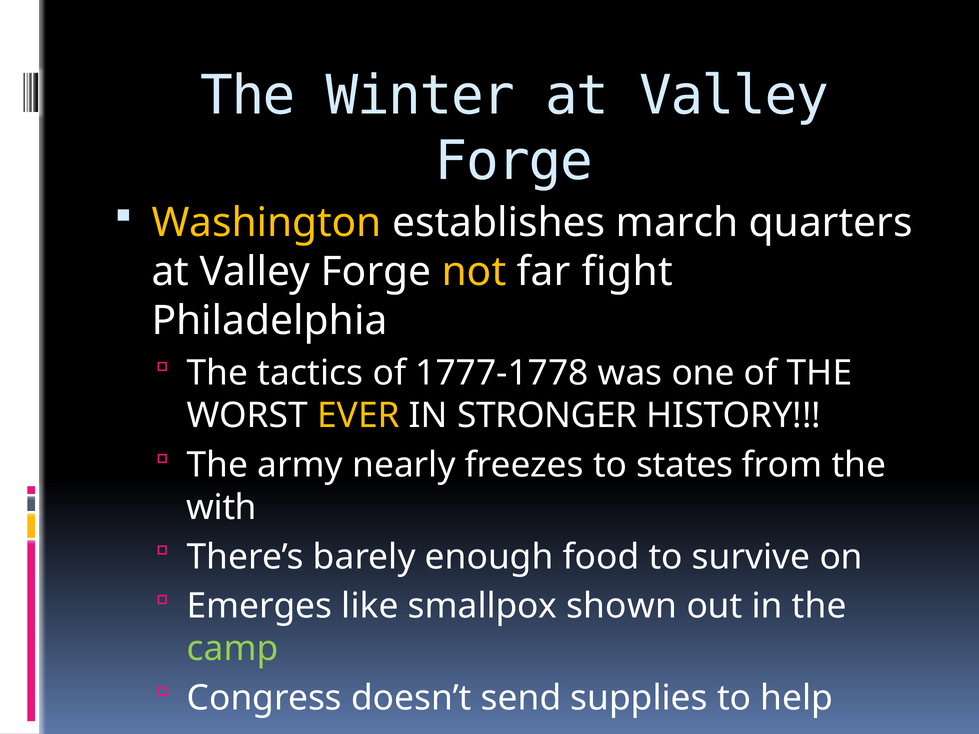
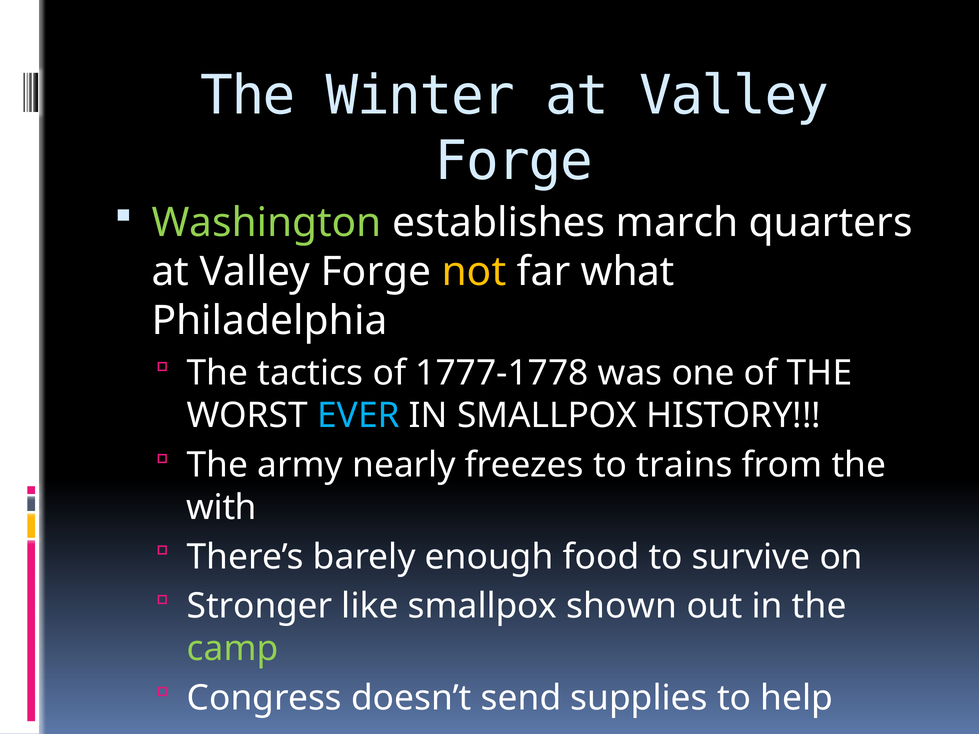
Washington colour: yellow -> light green
fight: fight -> what
EVER colour: yellow -> light blue
IN STRONGER: STRONGER -> SMALLPOX
states: states -> trains
Emerges: Emerges -> Stronger
